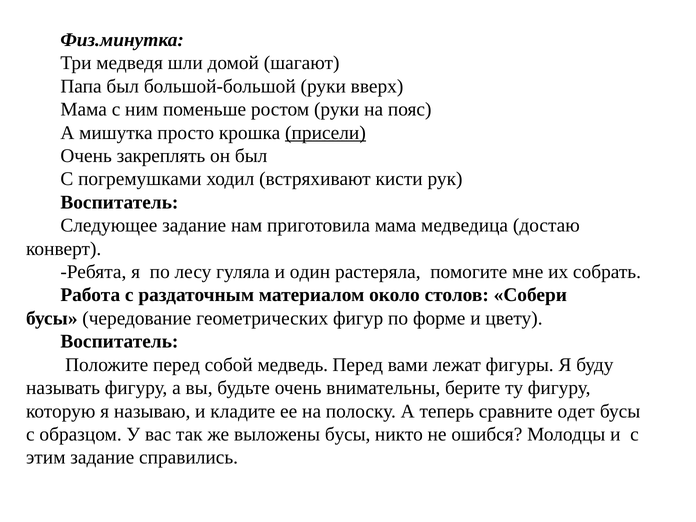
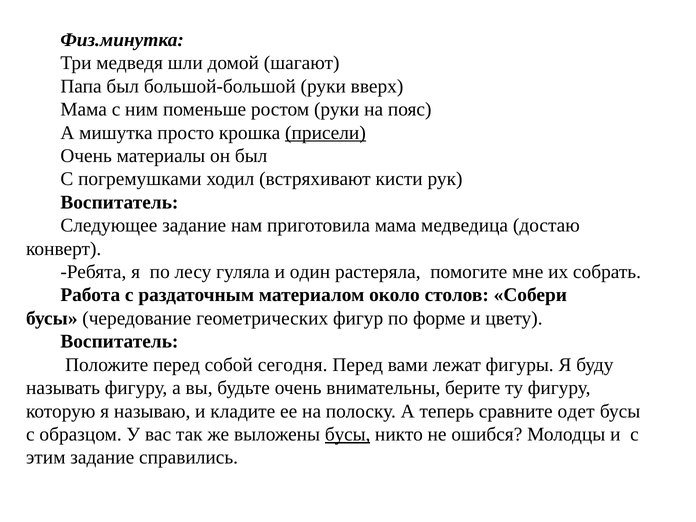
закреплять: закреплять -> материалы
медведь: медведь -> сегодня
бусы at (348, 434) underline: none -> present
